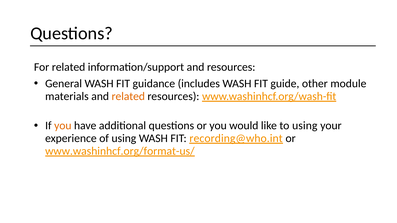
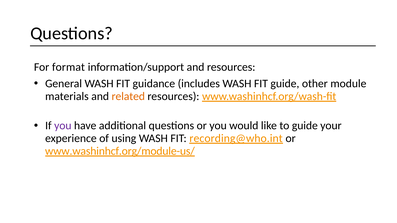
For related: related -> format
you at (63, 126) colour: orange -> purple
to using: using -> guide
www.washinhcf.org/format-us/: www.washinhcf.org/format-us/ -> www.washinhcf.org/module-us/
